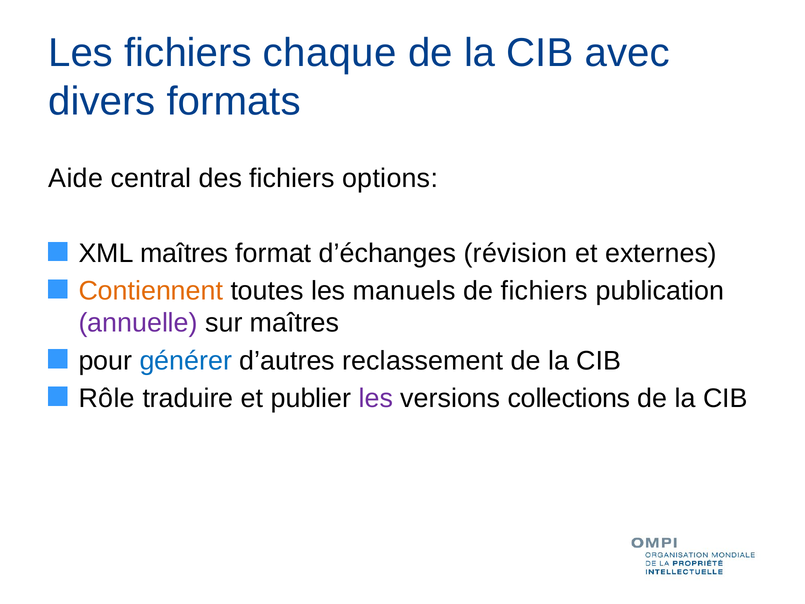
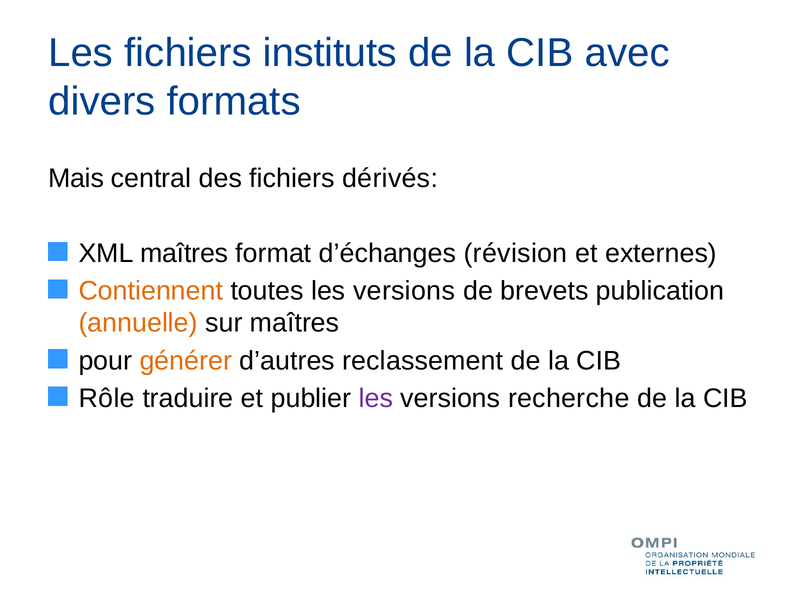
chaque: chaque -> instituts
Aide: Aide -> Mais
options: options -> dérivés
toutes les manuels: manuels -> versions
de fichiers: fichiers -> brevets
annuelle colour: purple -> orange
générer colour: blue -> orange
collections: collections -> recherche
